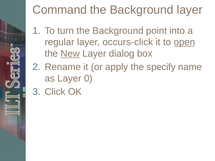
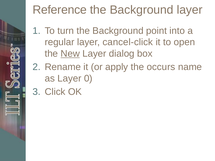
Command: Command -> Reference
occurs-click: occurs-click -> cancel-click
open underline: present -> none
specify: specify -> occurs
